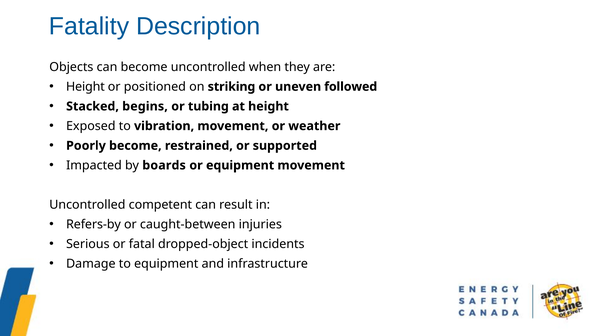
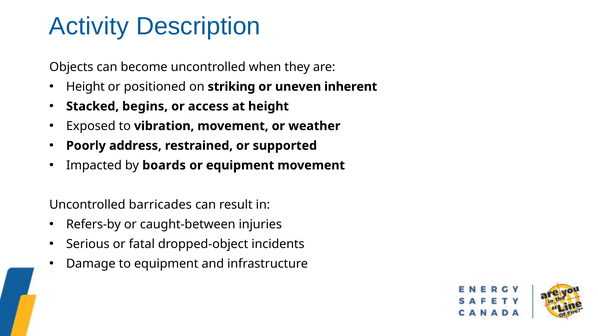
Fatality: Fatality -> Activity
followed: followed -> inherent
tubing: tubing -> access
Poorly become: become -> address
competent: competent -> barricades
